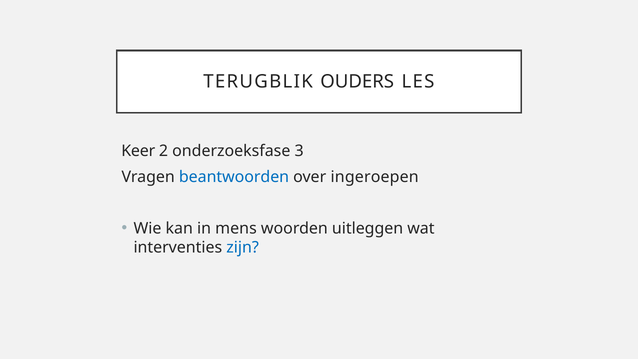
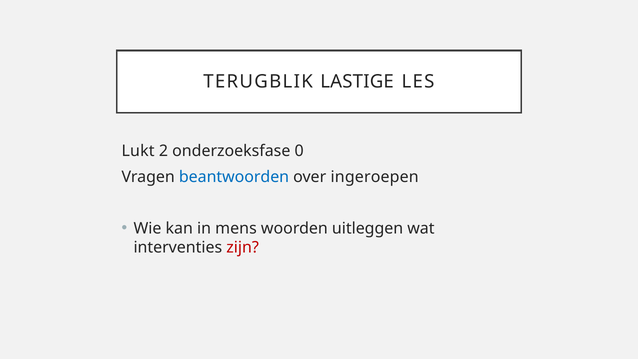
OUDERS: OUDERS -> LASTIGE
Keer: Keer -> Lukt
3: 3 -> 0
zijn colour: blue -> red
